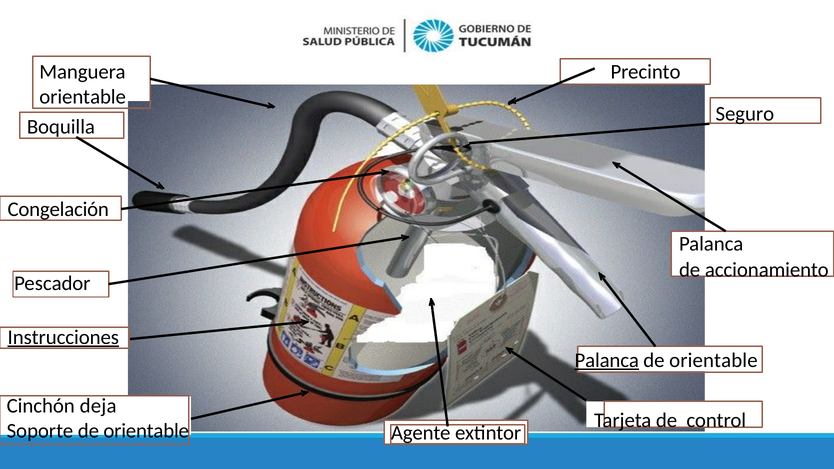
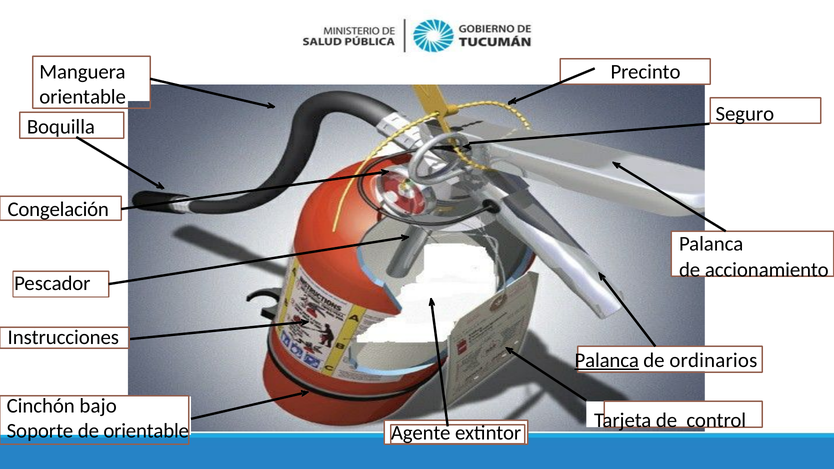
Instrucciones underline: present -> none
orientable at (713, 360): orientable -> ordinarios
deja: deja -> bajo
